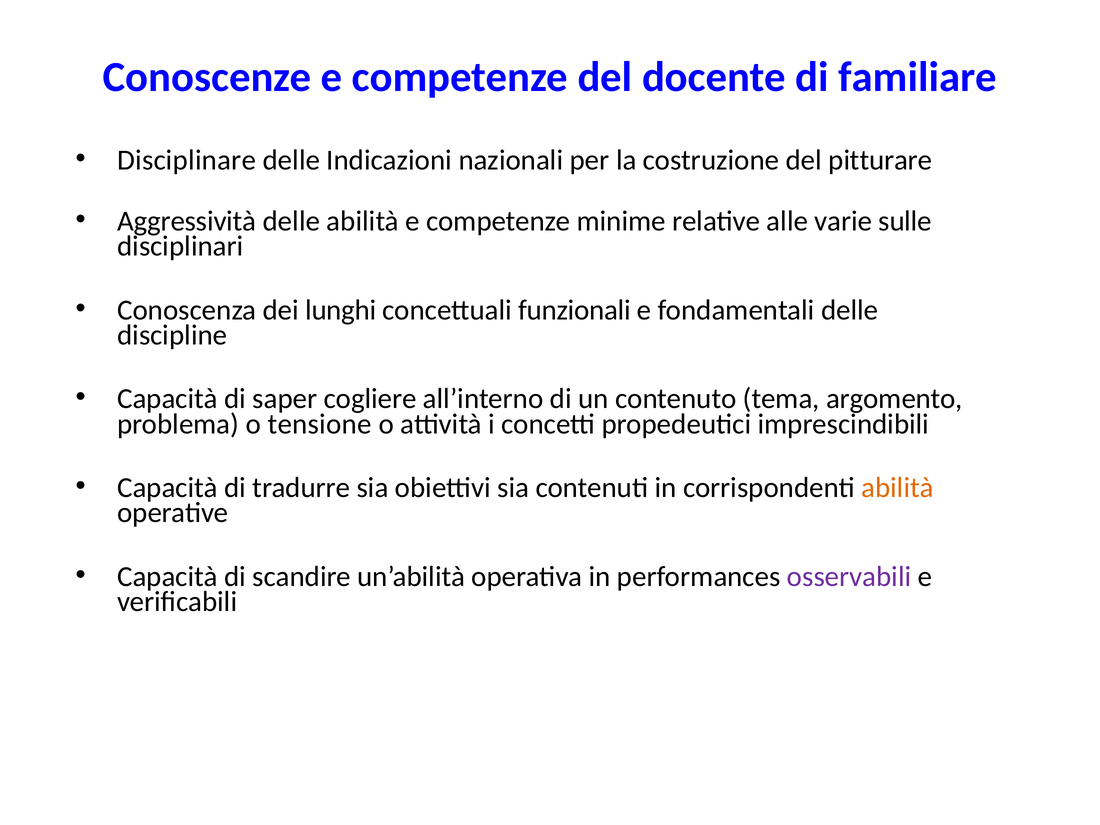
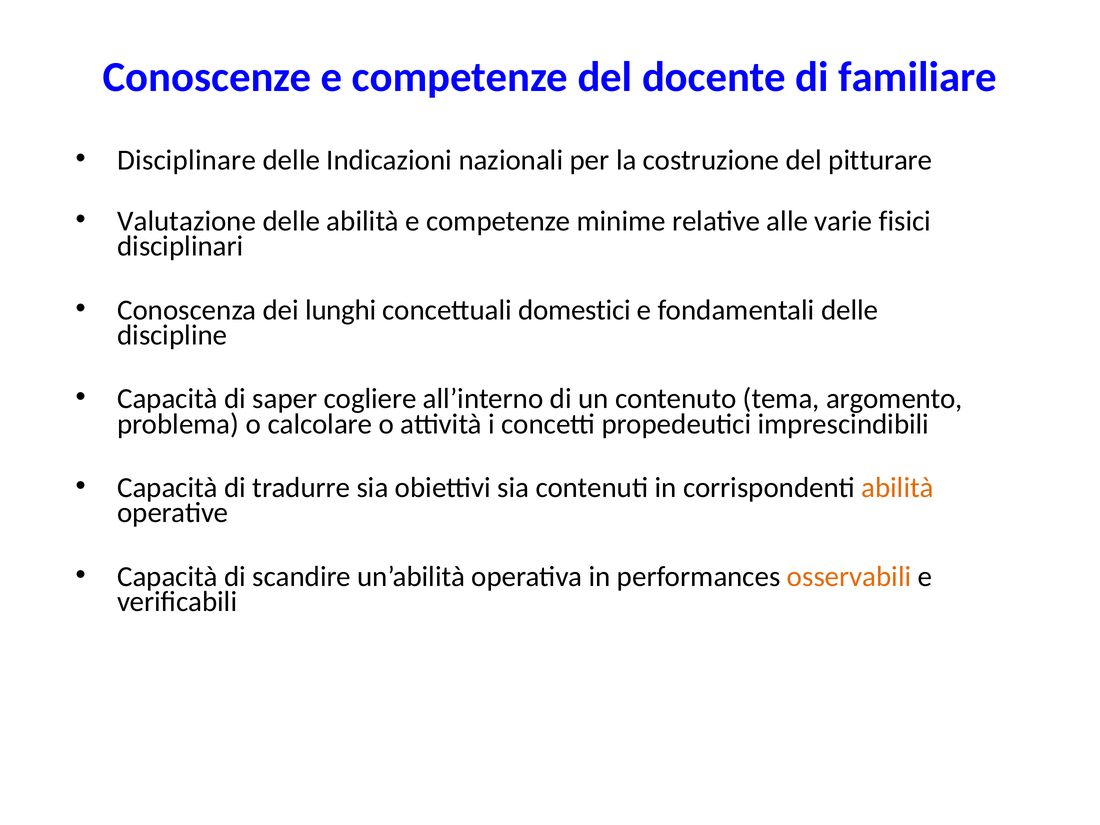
Aggressività: Aggressività -> Valutazione
sulle: sulle -> fisici
funzionali: funzionali -> domestici
tensione: tensione -> calcolare
osservabili colour: purple -> orange
